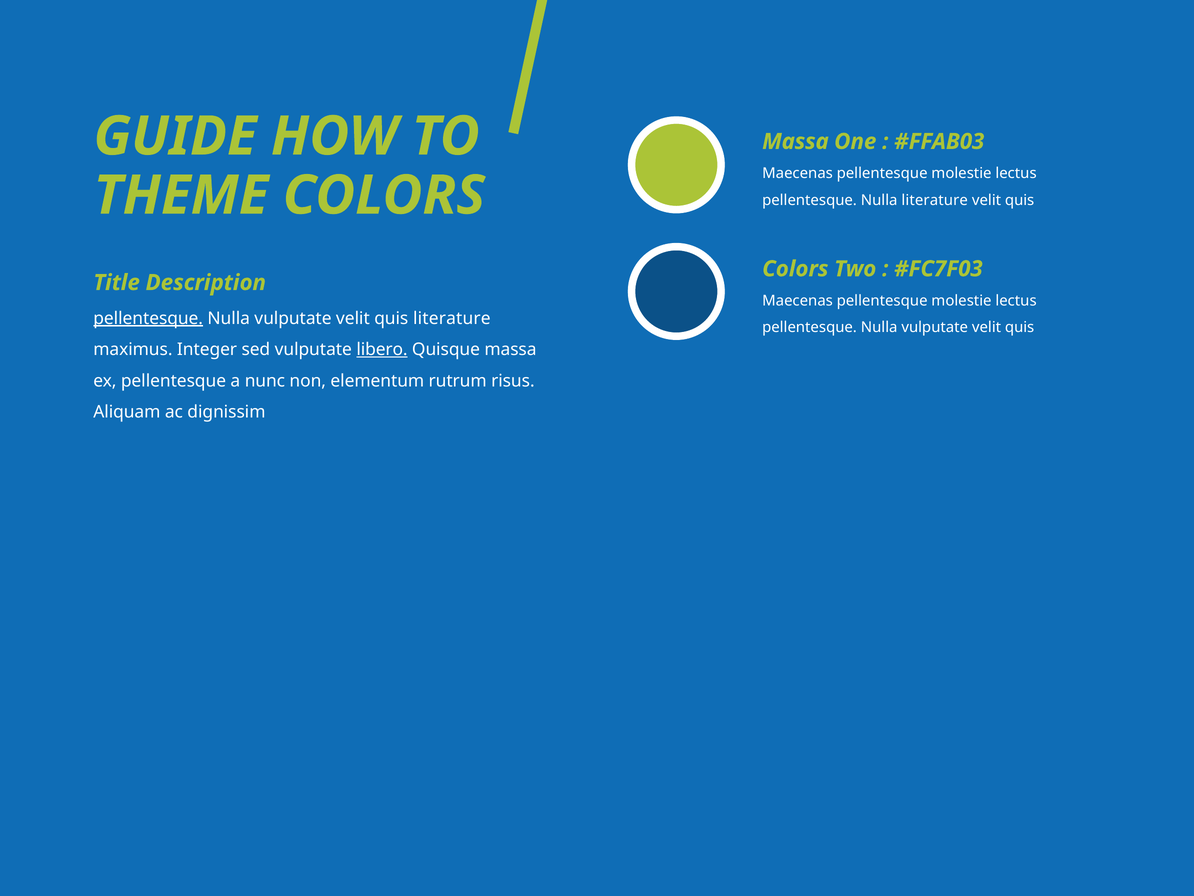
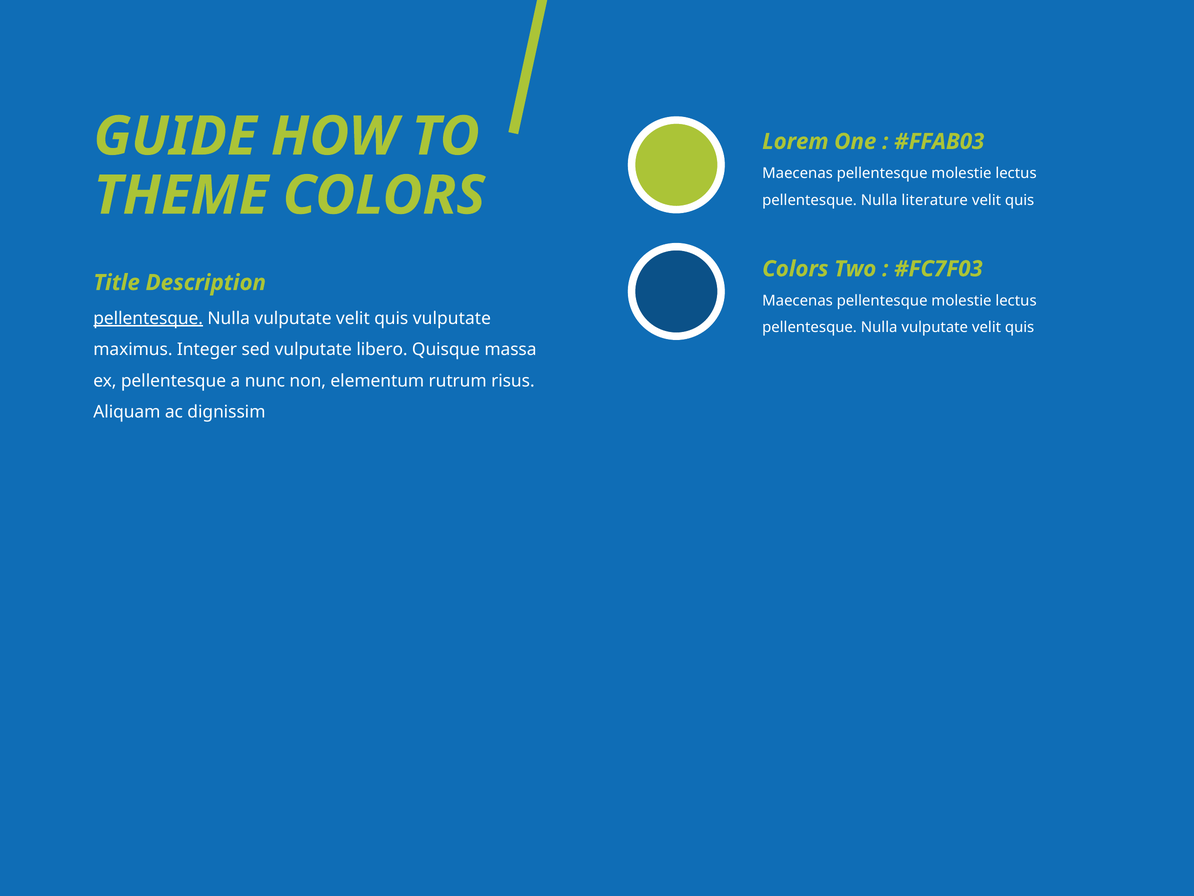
Massa at (795, 141): Massa -> Lorem
quis literature: literature -> vulputate
libero underline: present -> none
